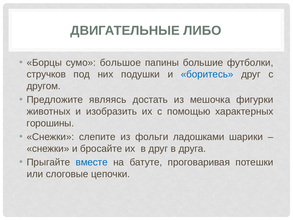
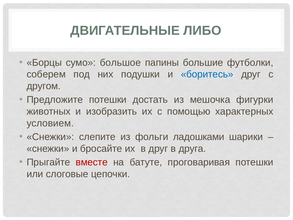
стручков: стручков -> соберем
Предложите являясь: являясь -> потешки
горошины: горошины -> условием
вместе colour: blue -> red
